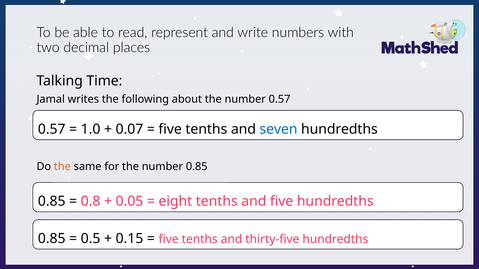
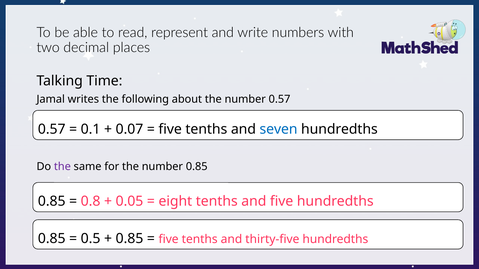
1.0: 1.0 -> 0.1
the at (62, 167) colour: orange -> purple
0.15 at (129, 239): 0.15 -> 0.85
